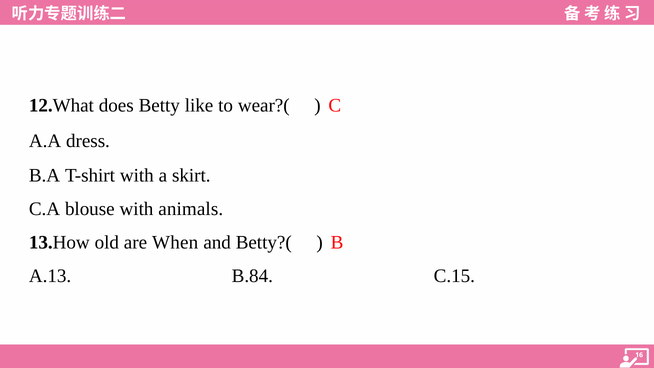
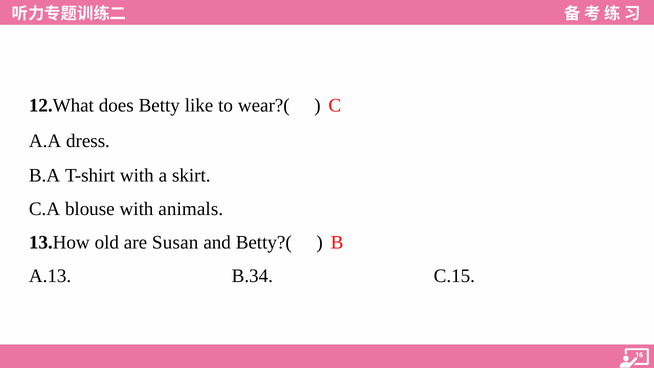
When: When -> Susan
B.84: B.84 -> B.34
